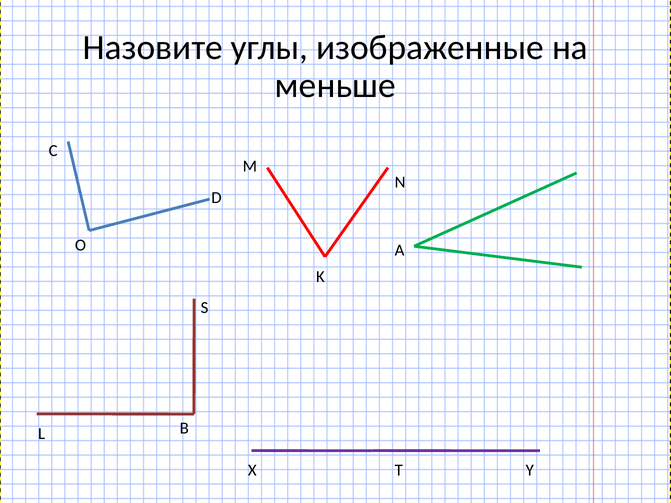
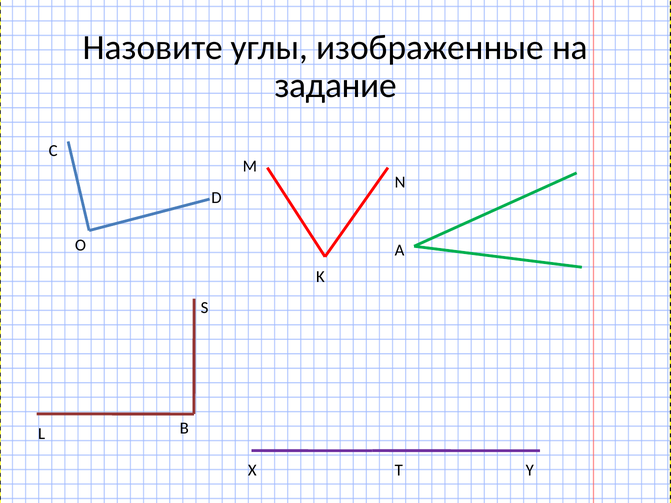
меньше: меньше -> задание
